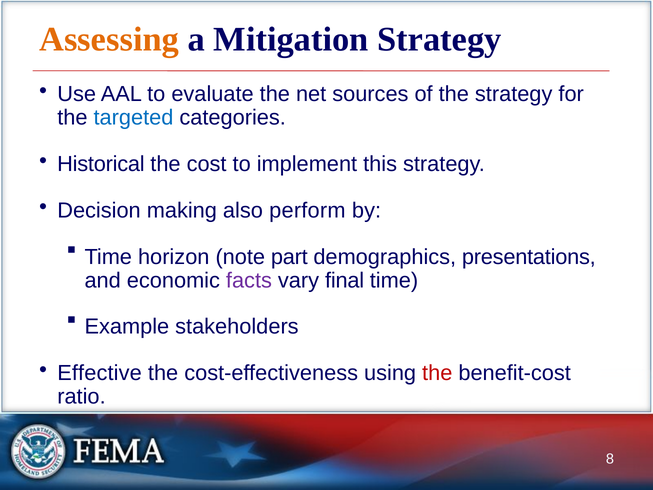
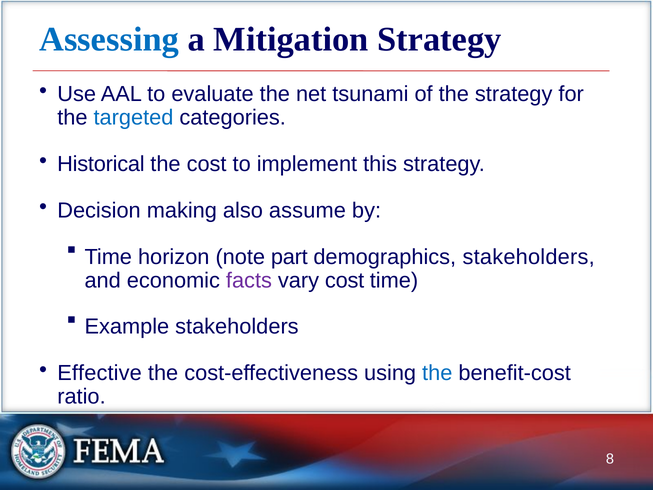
Assessing colour: orange -> blue
sources: sources -> tsunami
perform: perform -> assume
demographics presentations: presentations -> stakeholders
vary final: final -> cost
the at (437, 373) colour: red -> blue
